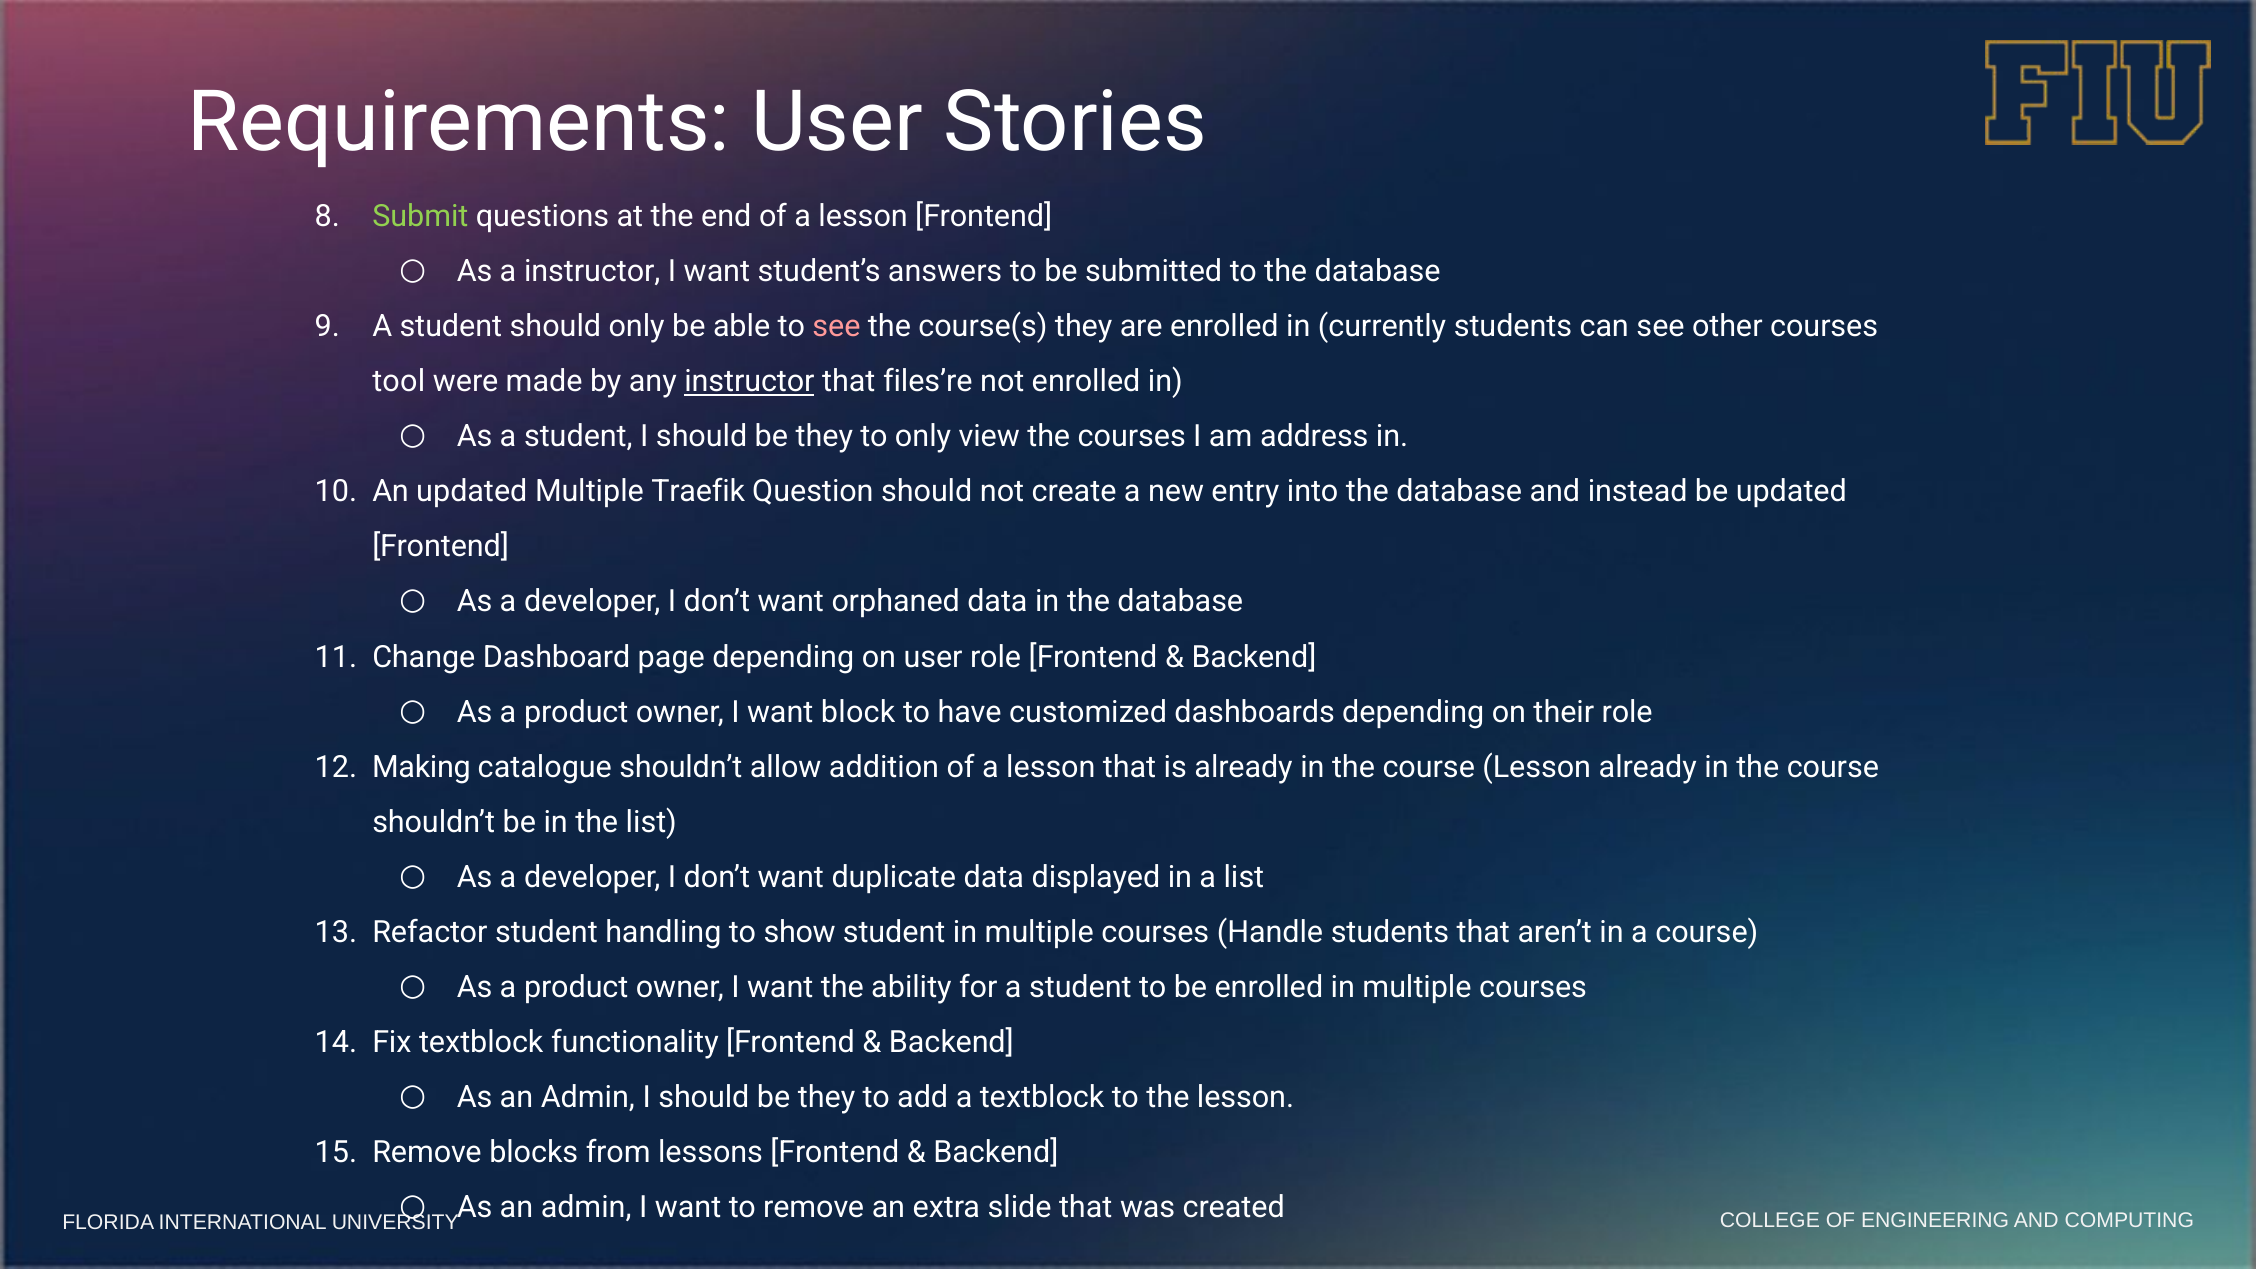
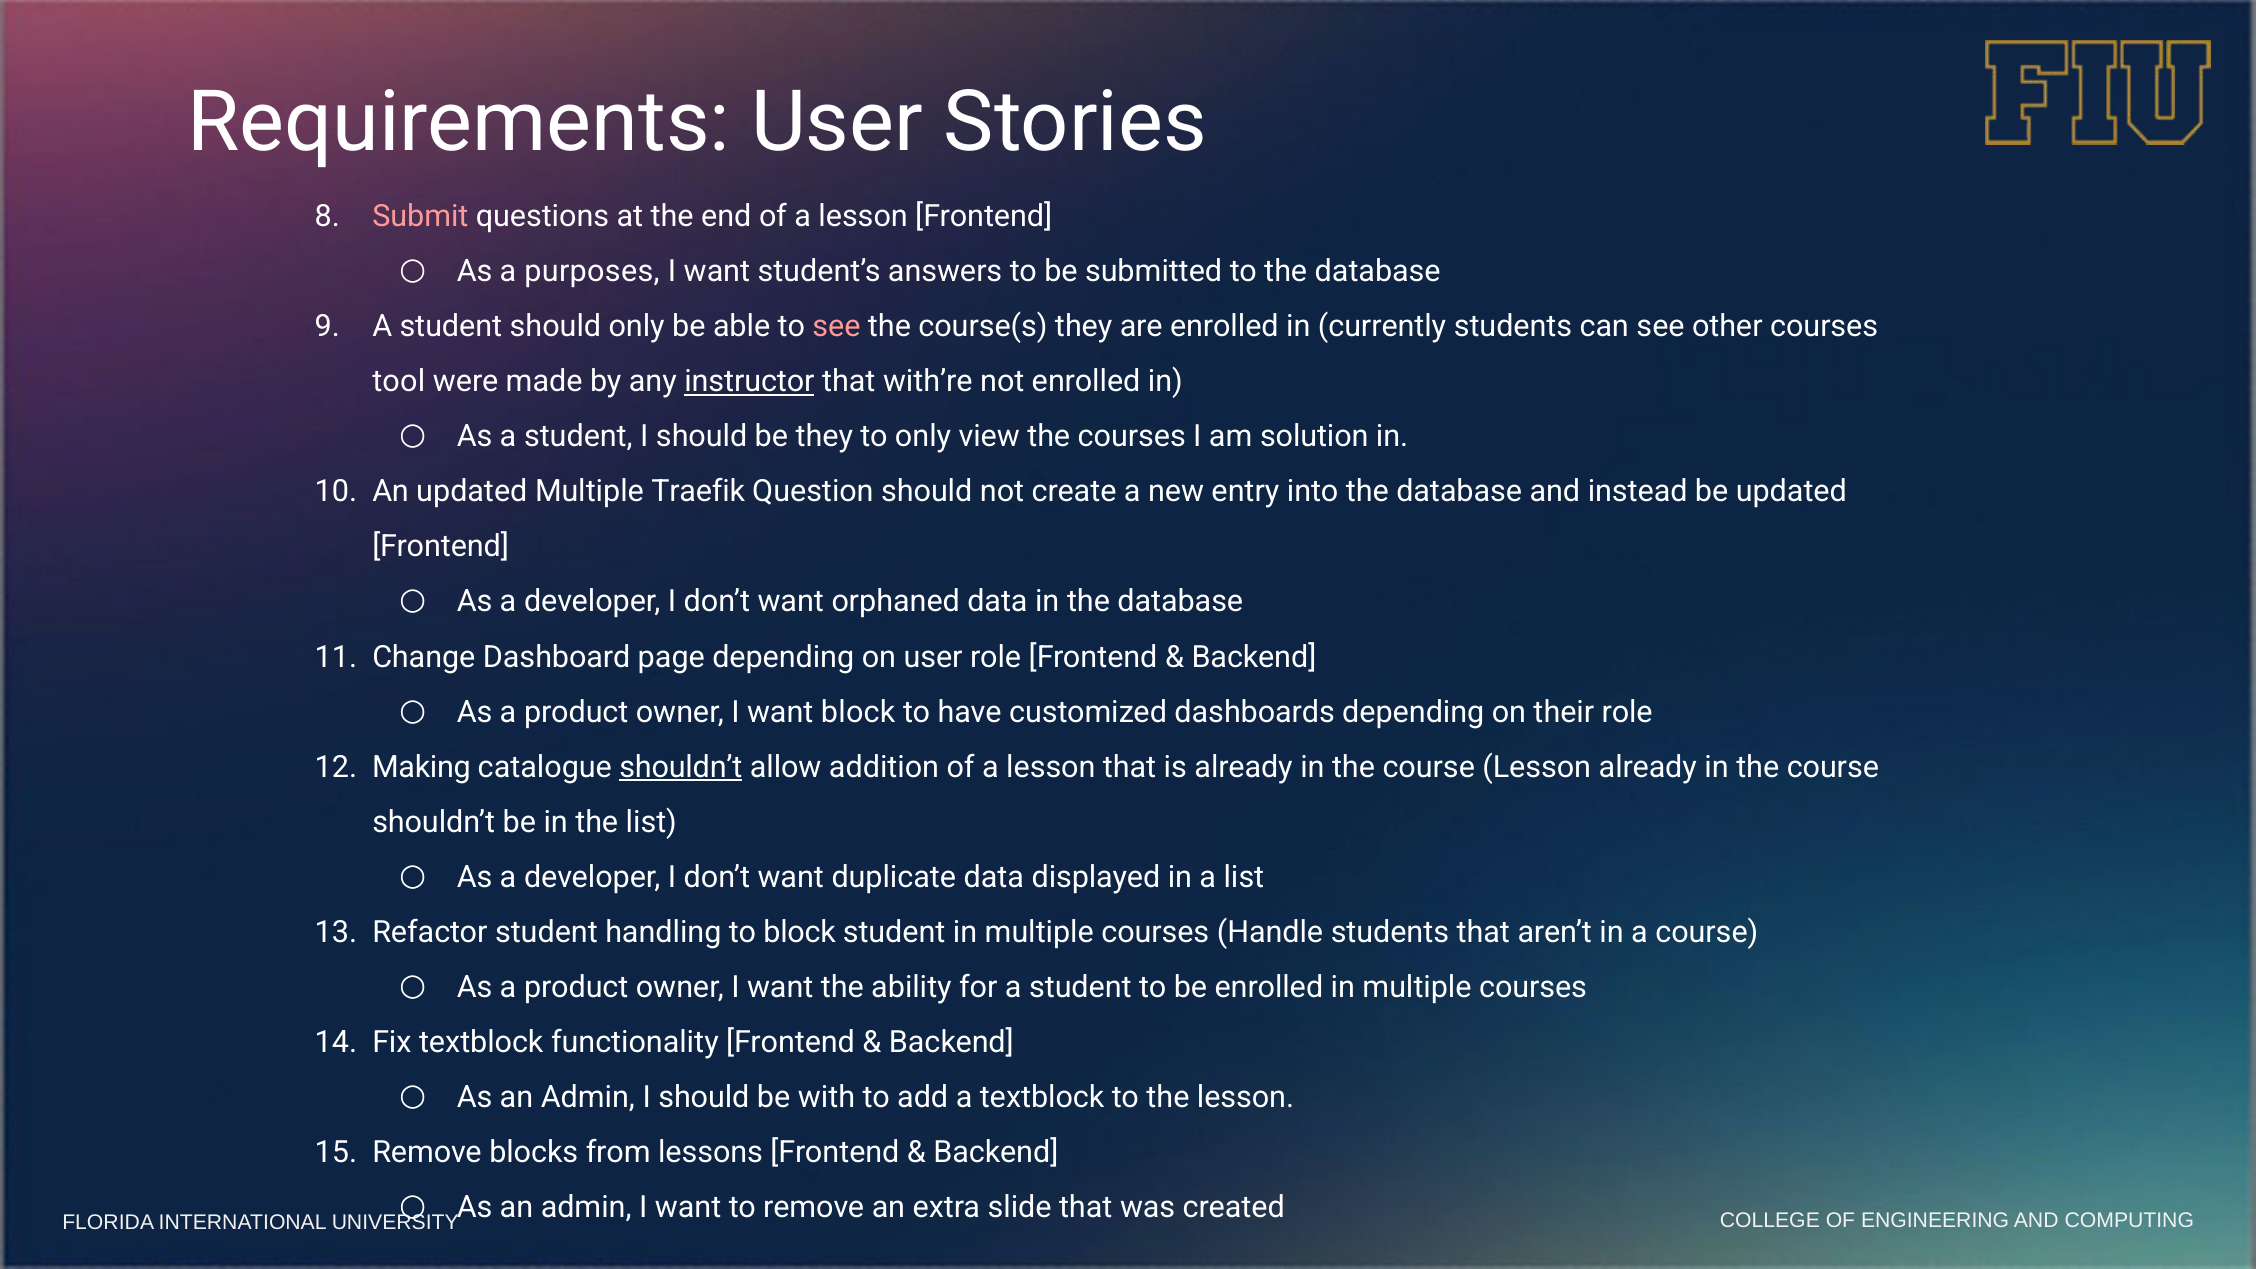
Submit colour: light green -> pink
a instructor: instructor -> purposes
files’re: files’re -> with’re
address: address -> solution
shouldn’t at (681, 767) underline: none -> present
to show: show -> block
they at (827, 1097): they -> with
